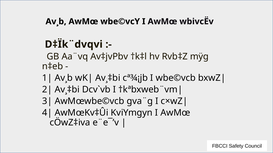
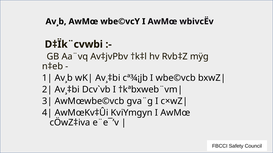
D‡Ïk¨dvqvi: D‡Ïk¨dvqvi -> D‡Ïk¨cvwbi
